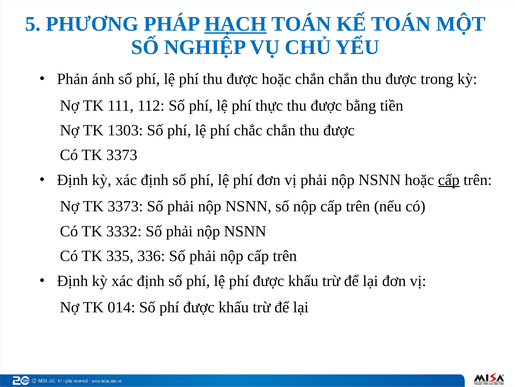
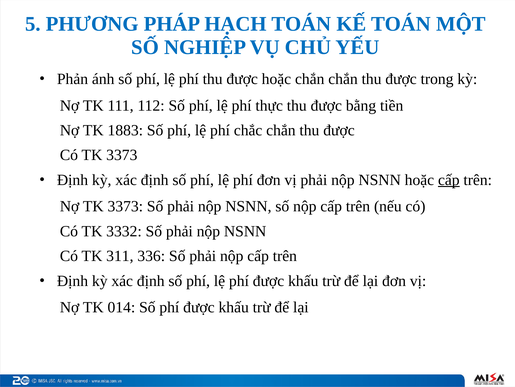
HẠCH underline: present -> none
1303: 1303 -> 1883
335: 335 -> 311
